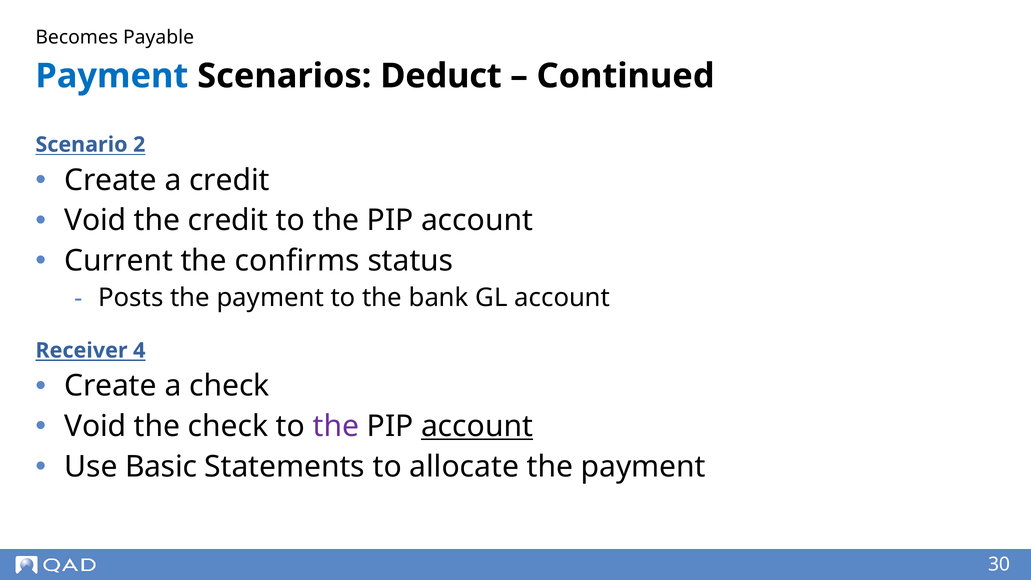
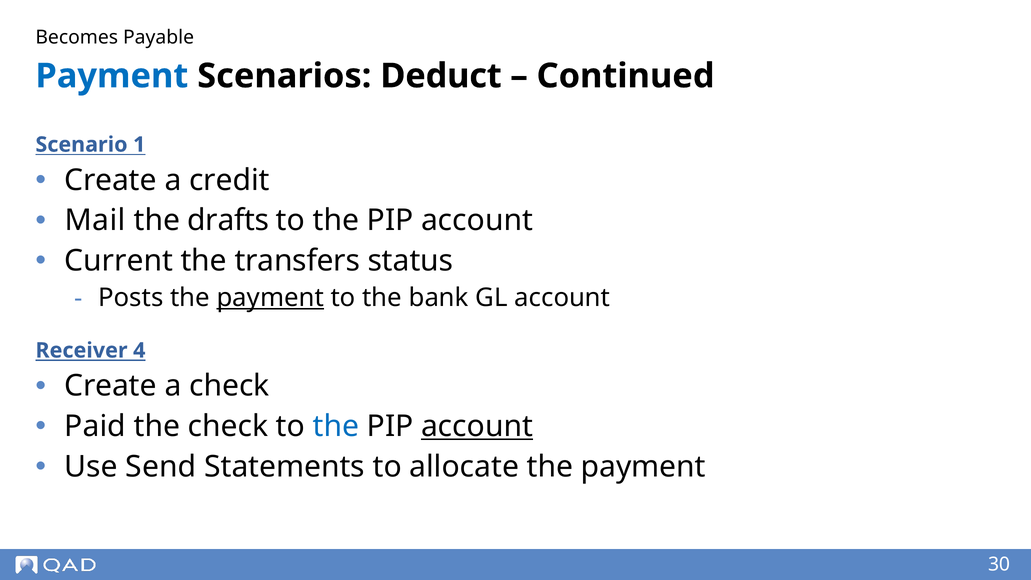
2: 2 -> 1
Void at (95, 220): Void -> Mail
the credit: credit -> drafts
confirms: confirms -> transfers
payment at (270, 298) underline: none -> present
Void at (95, 426): Void -> Paid
the at (336, 426) colour: purple -> blue
Basic: Basic -> Send
